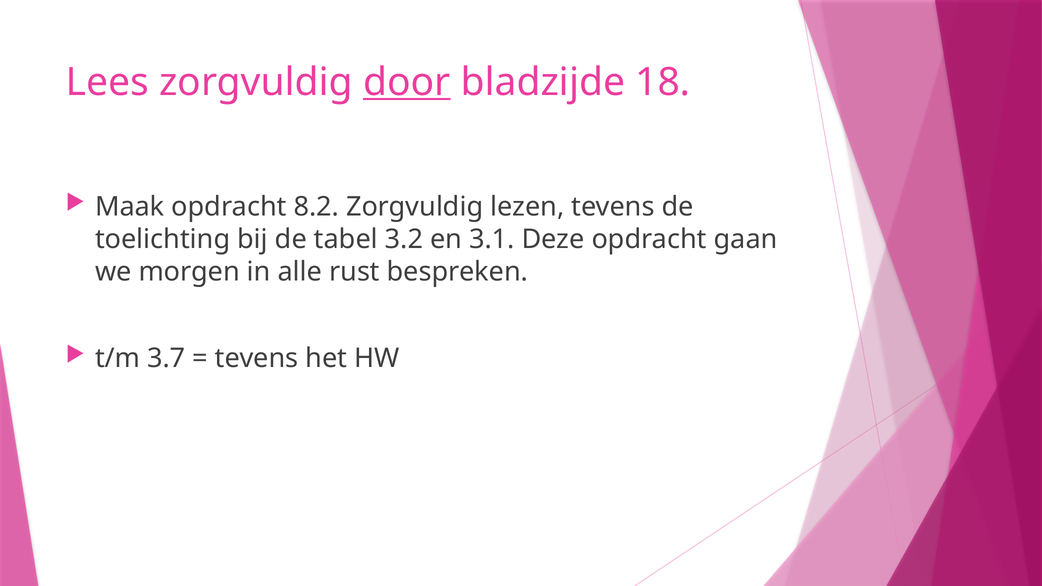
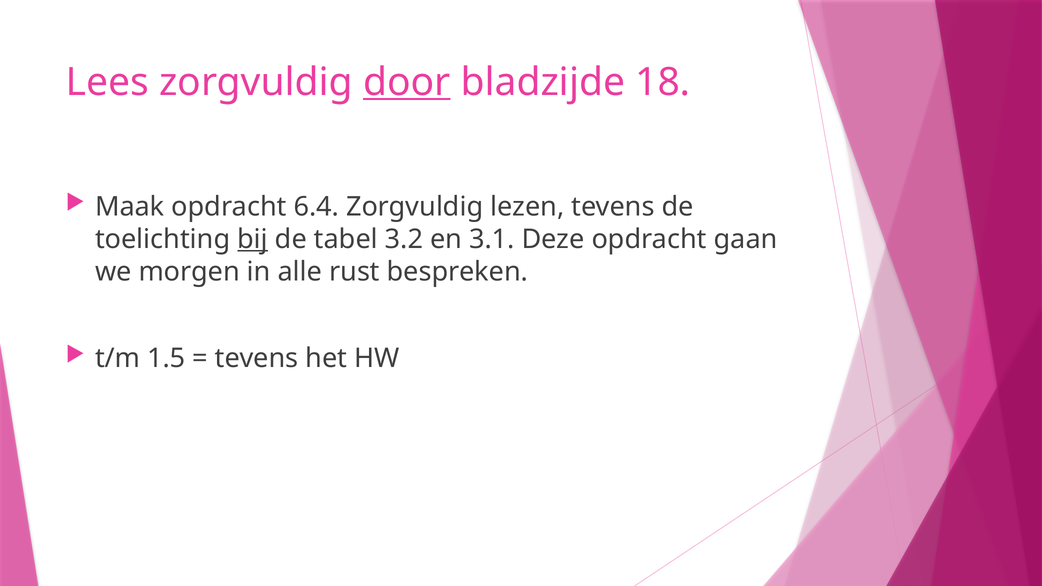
8.2: 8.2 -> 6.4
bij underline: none -> present
3.7: 3.7 -> 1.5
